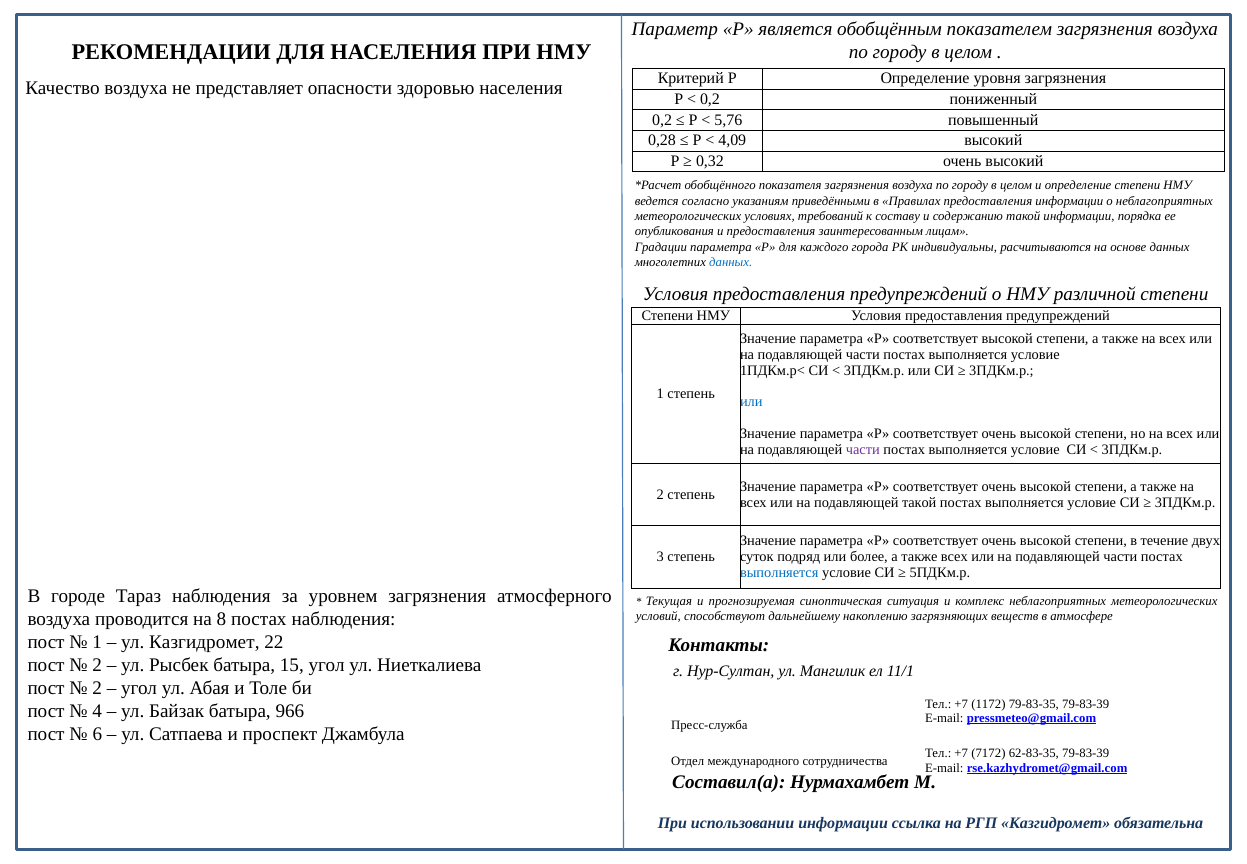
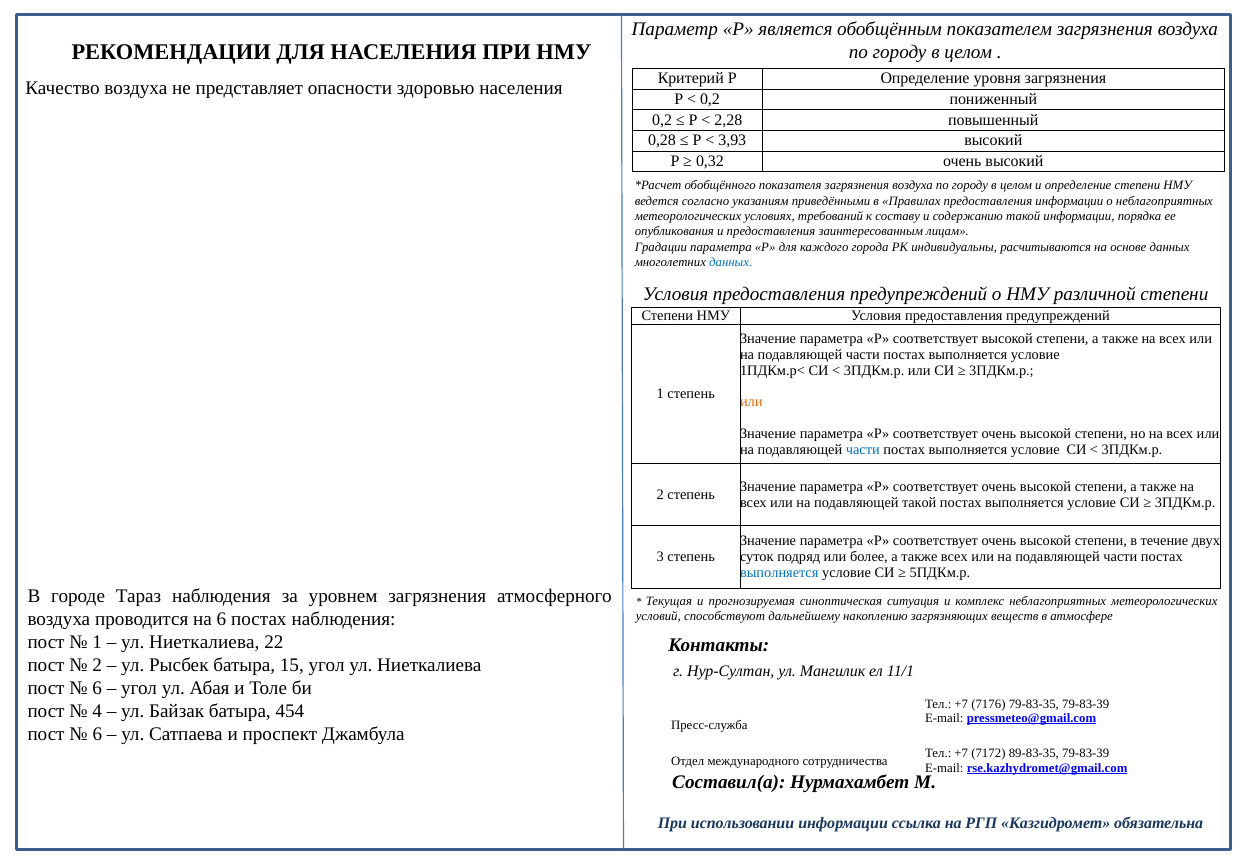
5,76: 5,76 -> 2,28
4,09: 4,09 -> 3,93
или at (751, 402) colour: blue -> orange
части at (863, 450) colour: purple -> blue
на 8: 8 -> 6
Казгидромет at (204, 642): Казгидромет -> Ниеткалиева
2 at (97, 688): 2 -> 6
1172: 1172 -> 7176
966: 966 -> 454
62-83-35: 62-83-35 -> 89-83-35
